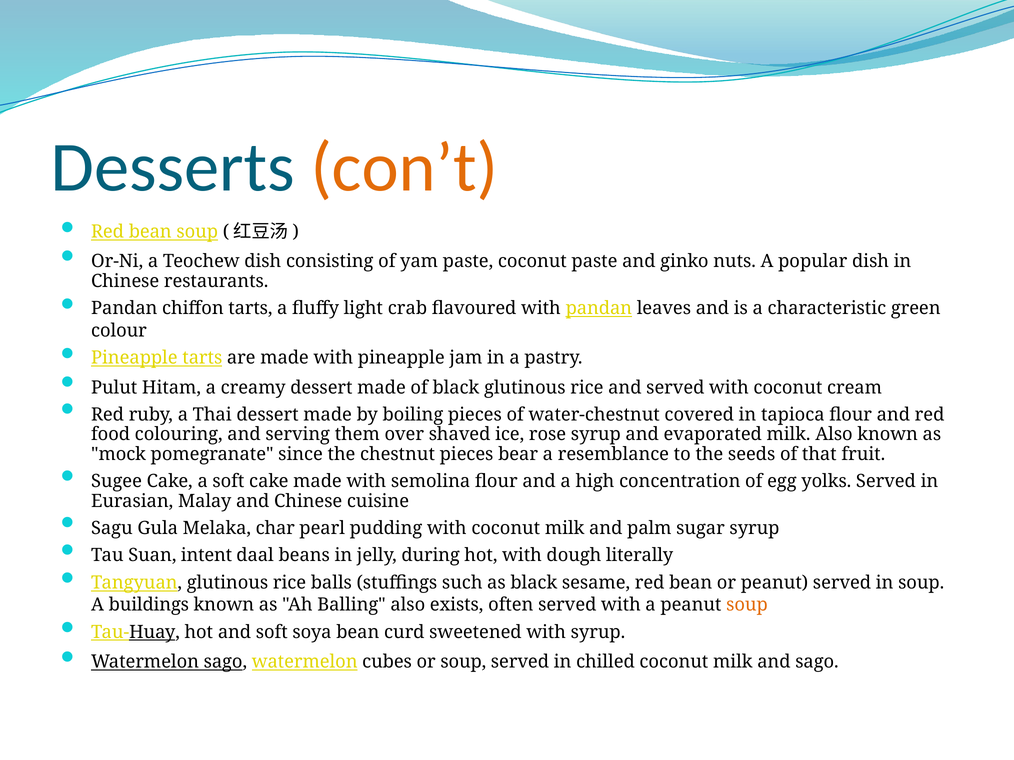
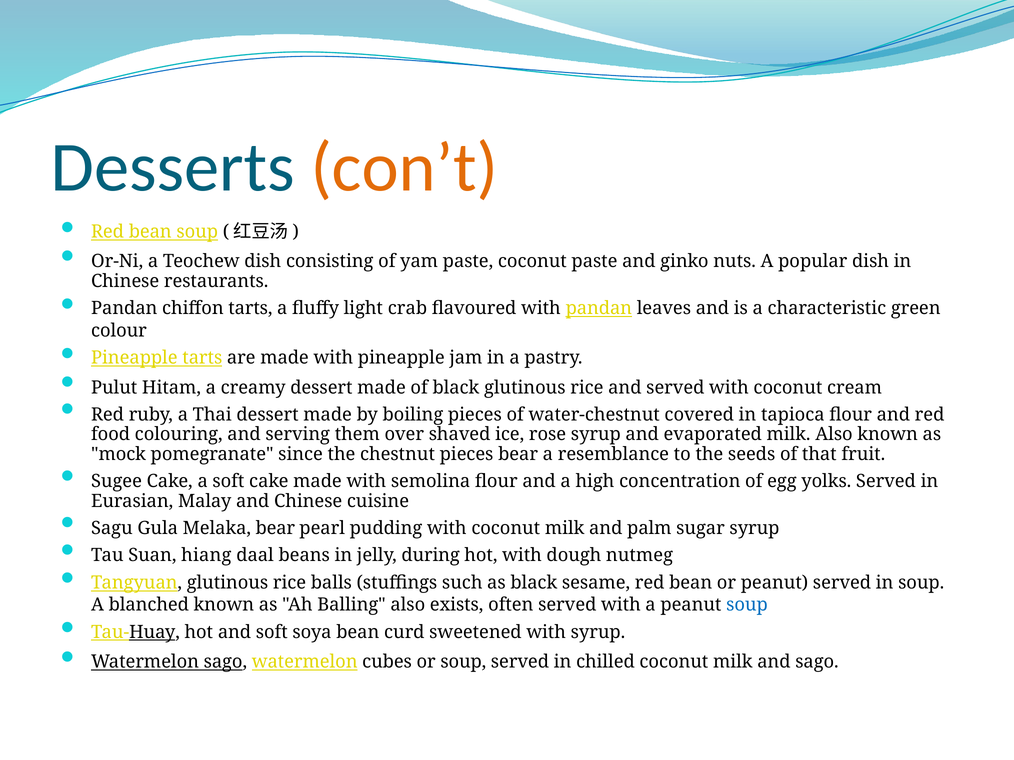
Melaka char: char -> bear
intent: intent -> hiang
literally: literally -> nutmeg
buildings: buildings -> blanched
soup at (747, 605) colour: orange -> blue
